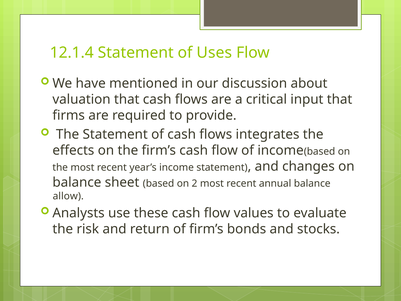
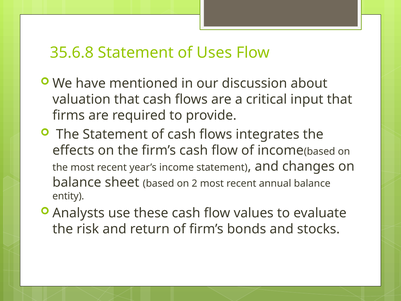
12.1.4: 12.1.4 -> 35.6.8
allow: allow -> entity
